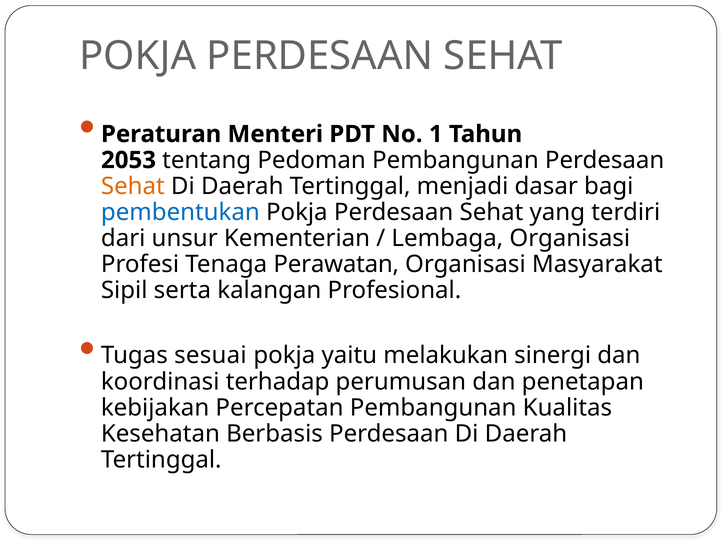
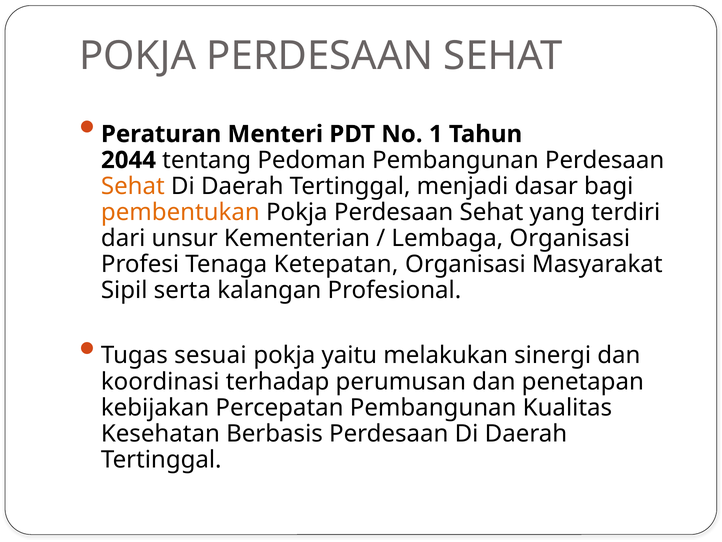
2053: 2053 -> 2044
pembentukan colour: blue -> orange
Perawatan: Perawatan -> Ketepatan
